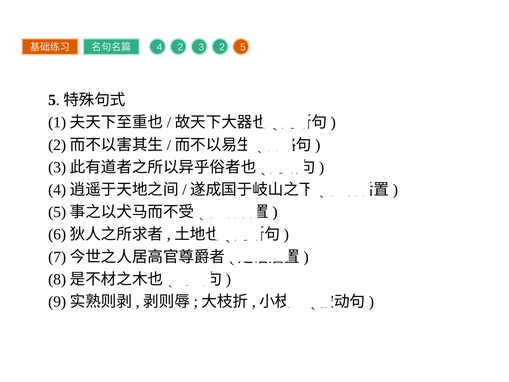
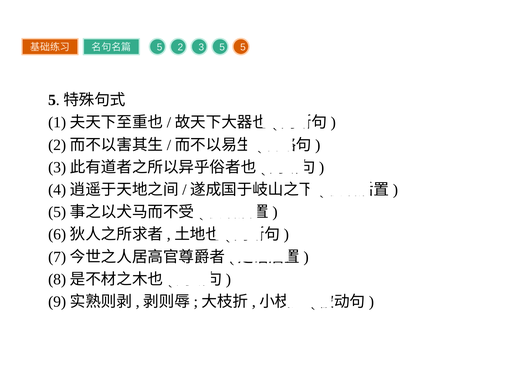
4 at (160, 47): 4 -> 5
3 2: 2 -> 5
